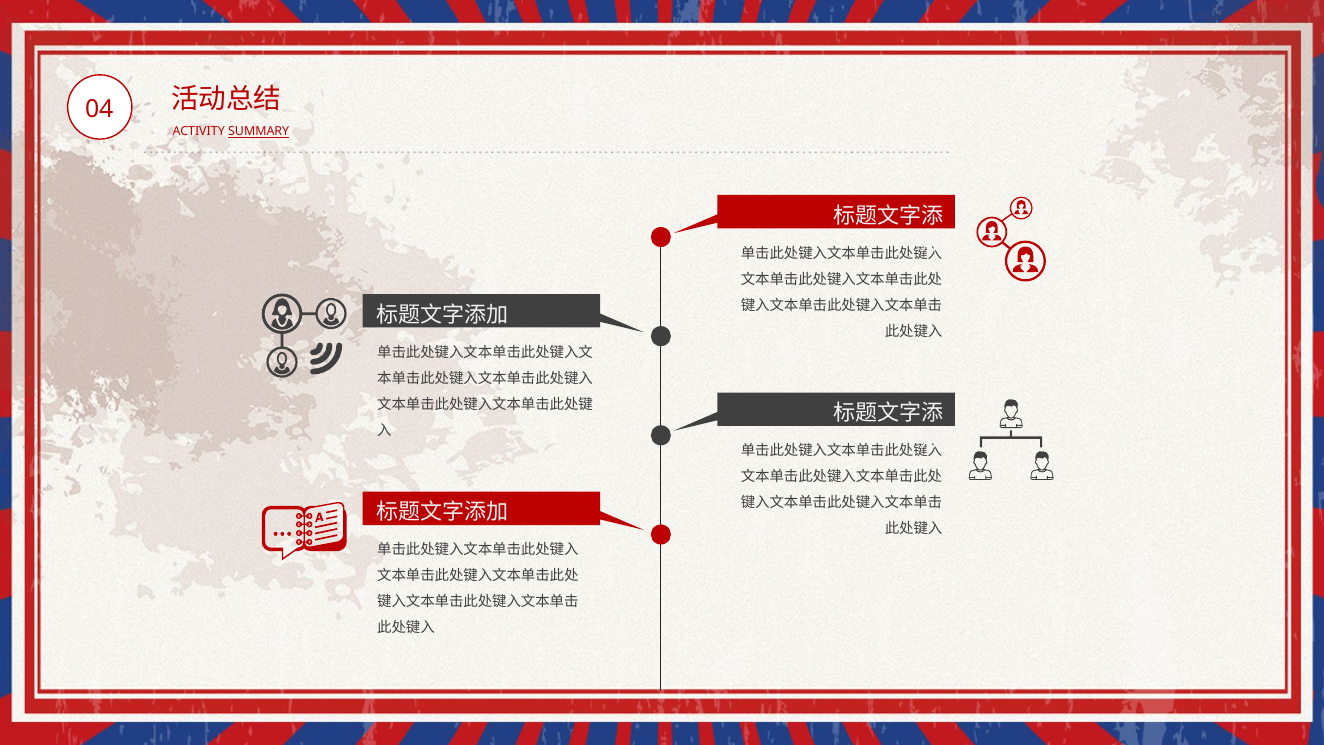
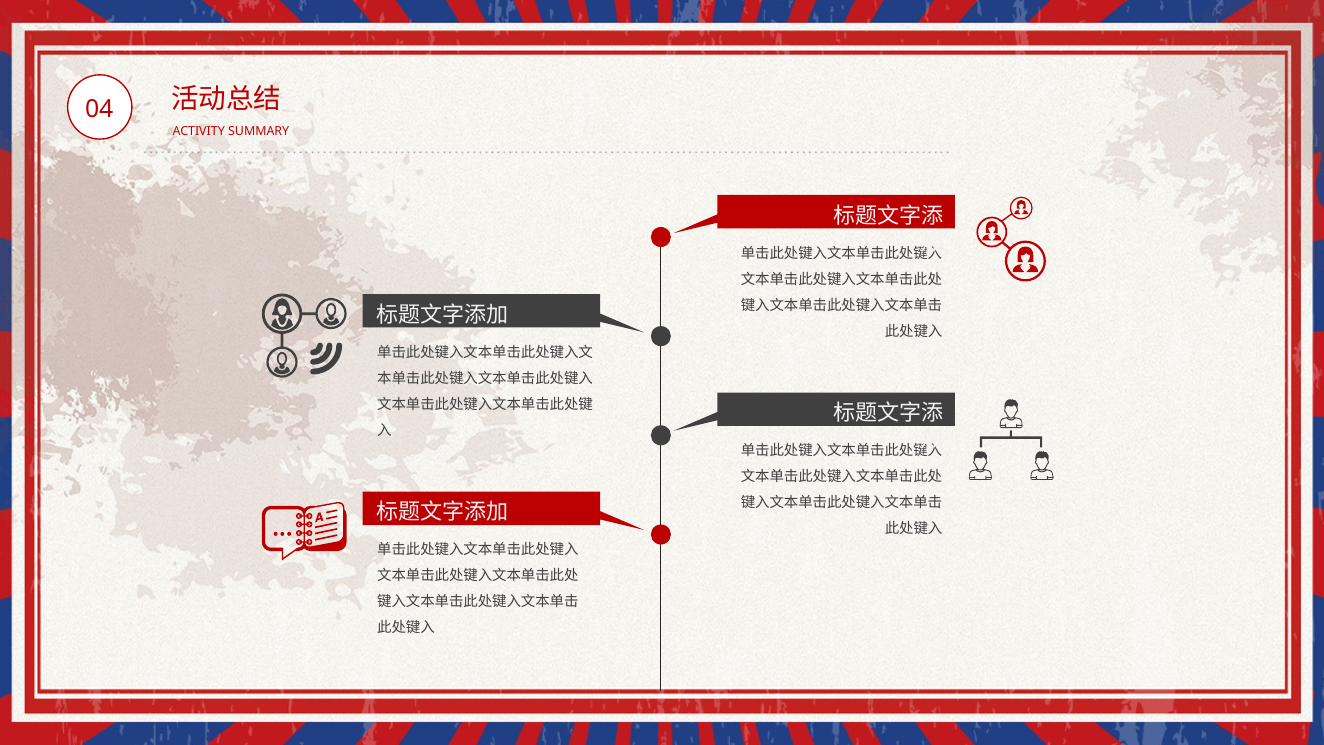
SUMMARY underline: present -> none
